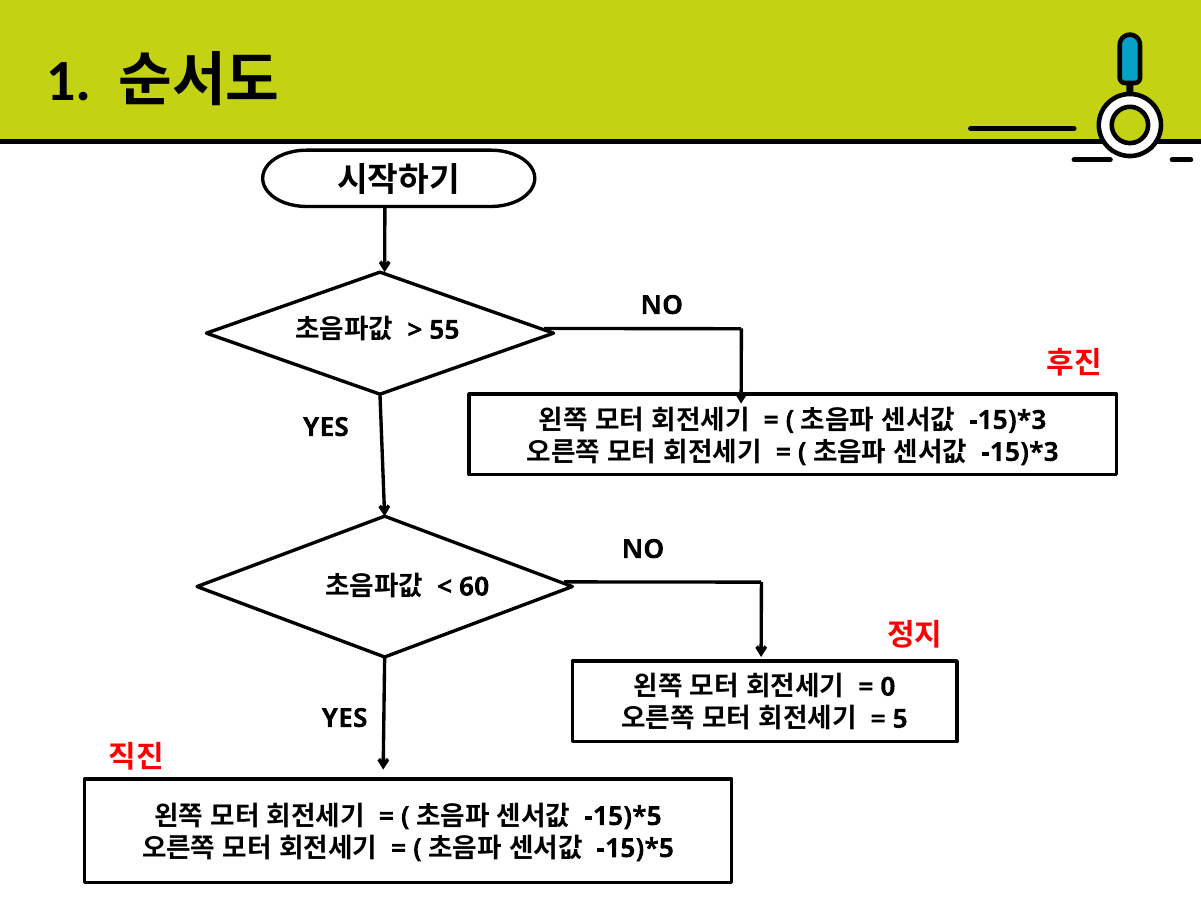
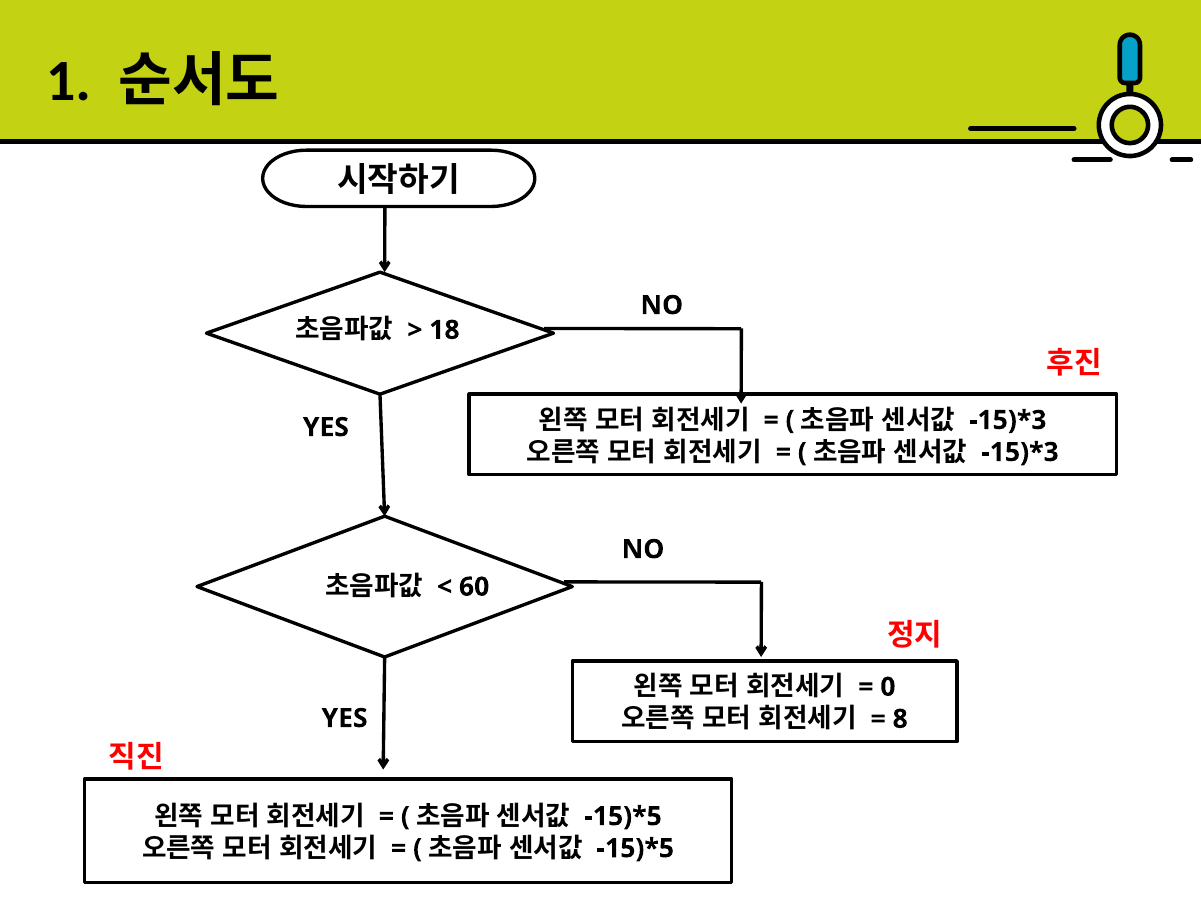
55: 55 -> 18
5: 5 -> 8
